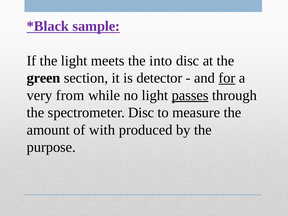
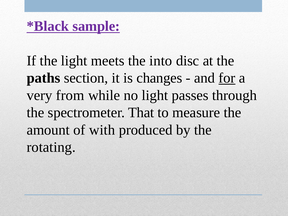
green: green -> paths
detector: detector -> changes
passes underline: present -> none
spectrometer Disc: Disc -> That
purpose: purpose -> rotating
